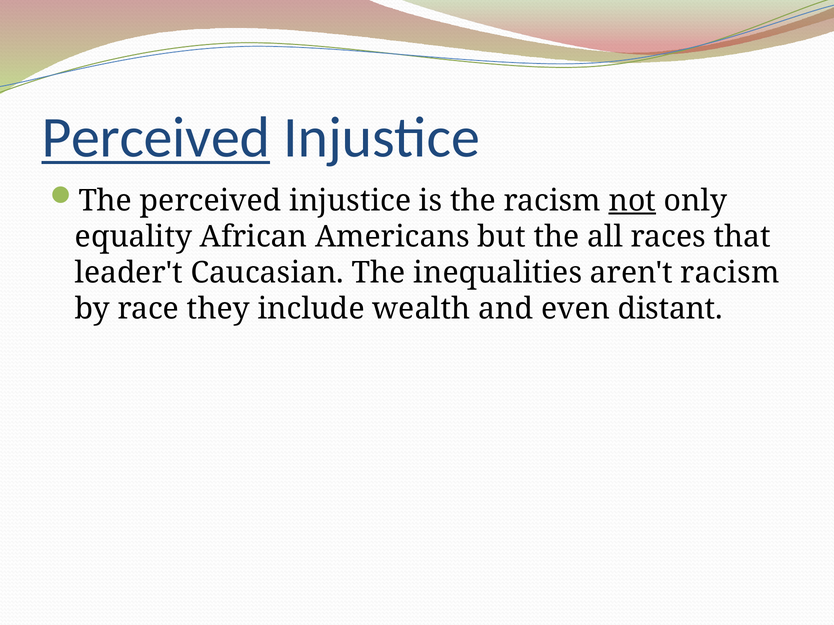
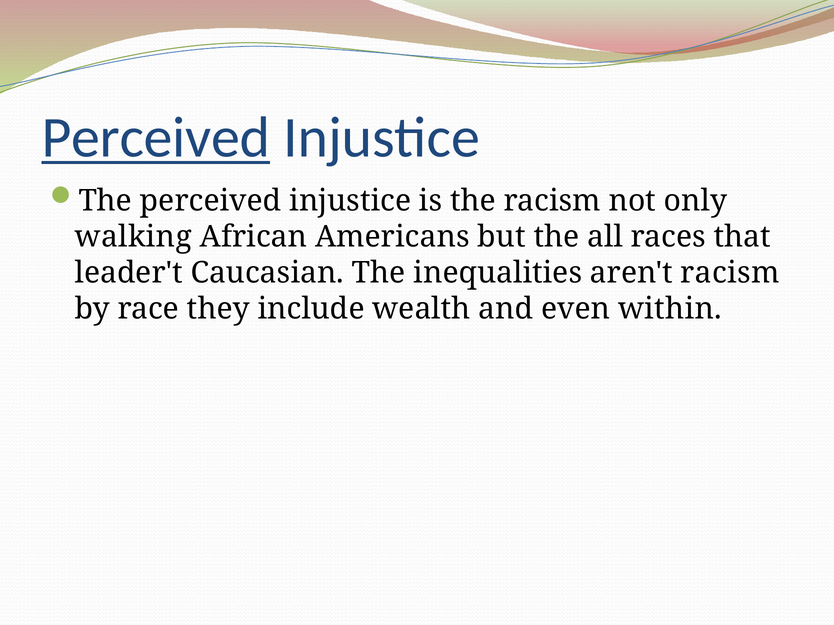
not underline: present -> none
equality: equality -> walking
distant: distant -> within
